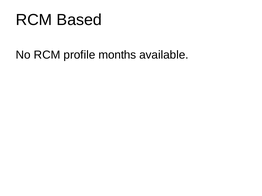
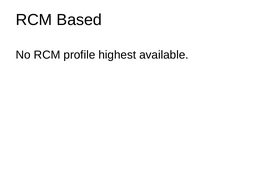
months: months -> highest
